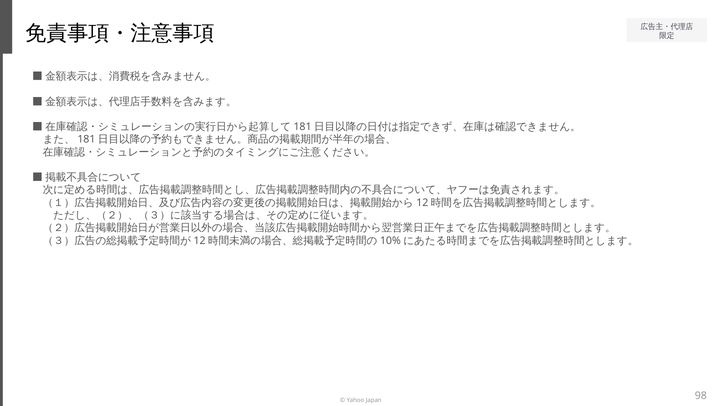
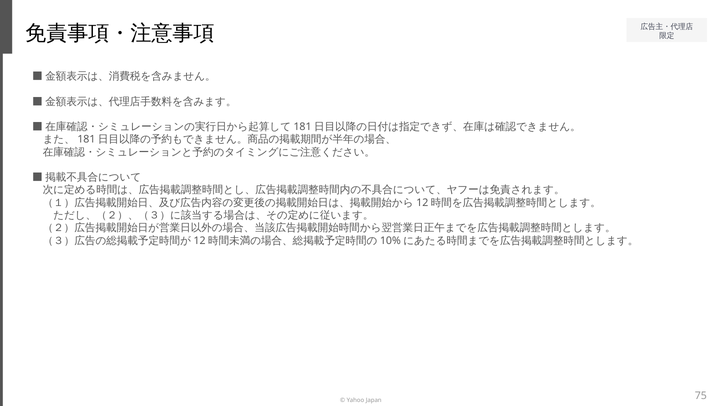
98: 98 -> 75
